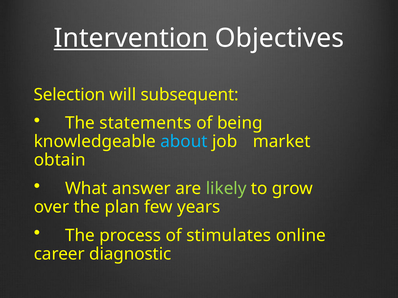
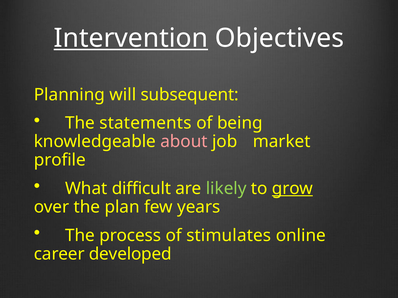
Selection: Selection -> Planning
about colour: light blue -> pink
obtain: obtain -> profile
answer: answer -> difficult
grow underline: none -> present
diagnostic: diagnostic -> developed
